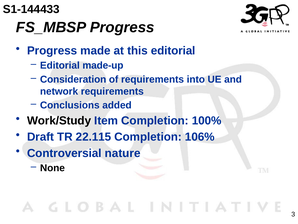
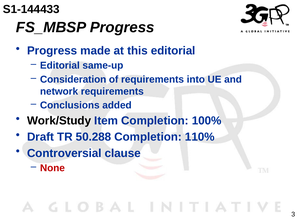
made-up: made-up -> same-up
22.115: 22.115 -> 50.288
106%: 106% -> 110%
nature: nature -> clause
None colour: black -> red
